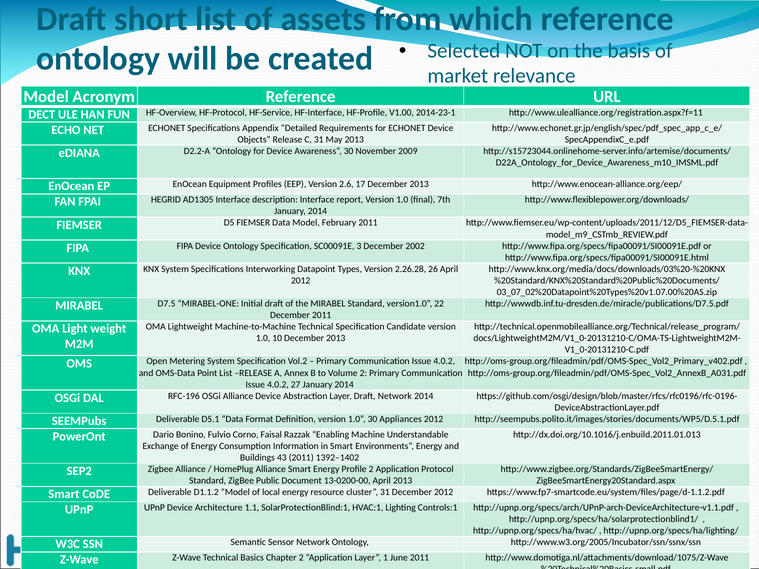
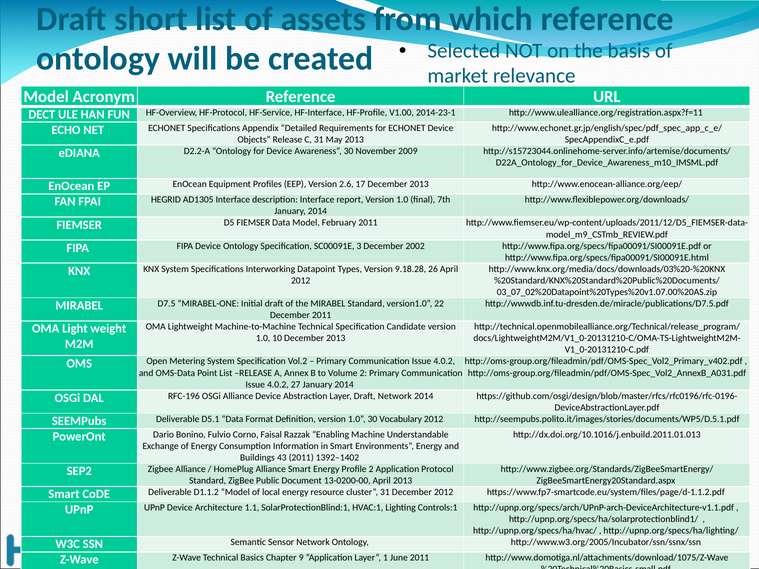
2.26.28: 2.26.28 -> 9.18.28
Appliances: Appliances -> Vocabulary
Chapter 2: 2 -> 9
